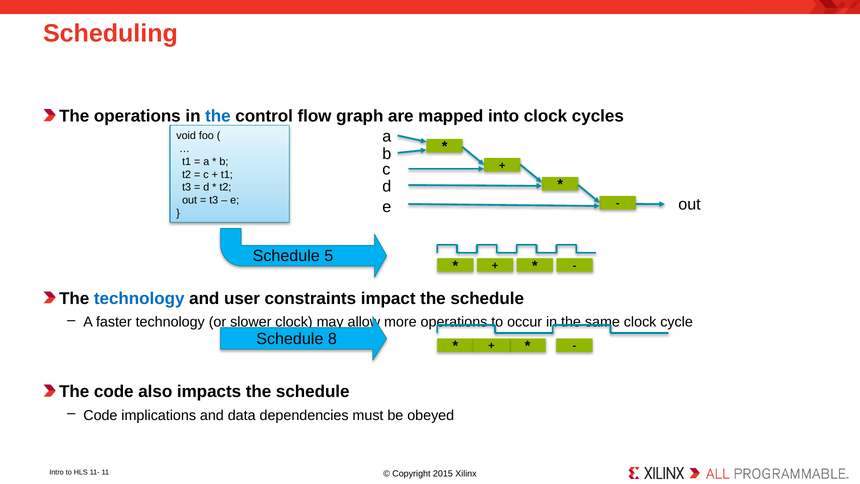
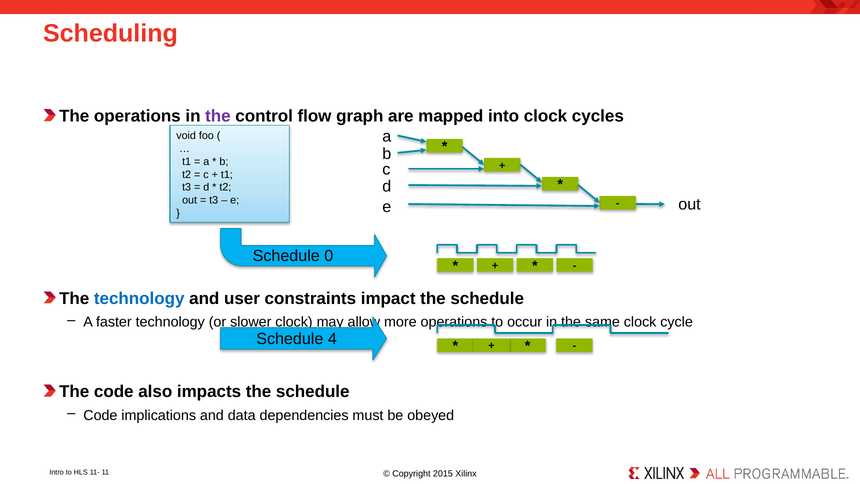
the at (218, 116) colour: blue -> purple
5: 5 -> 0
8: 8 -> 4
